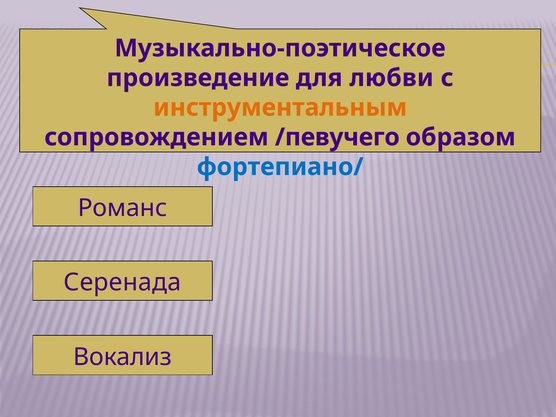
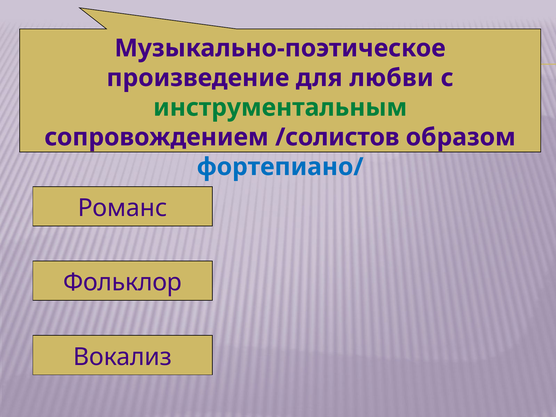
инструментальным colour: orange -> green
/певучего: /певучего -> /солистов
Серенада: Серенада -> Фольклор
